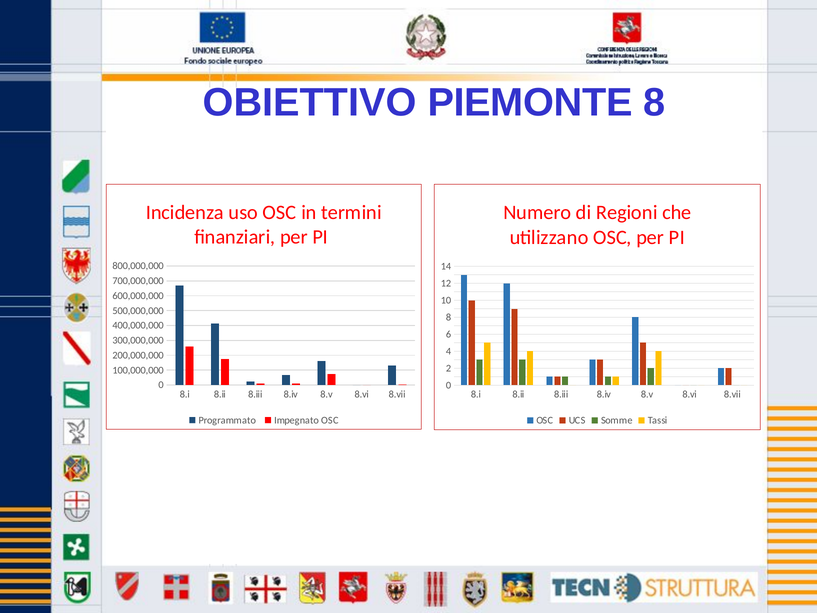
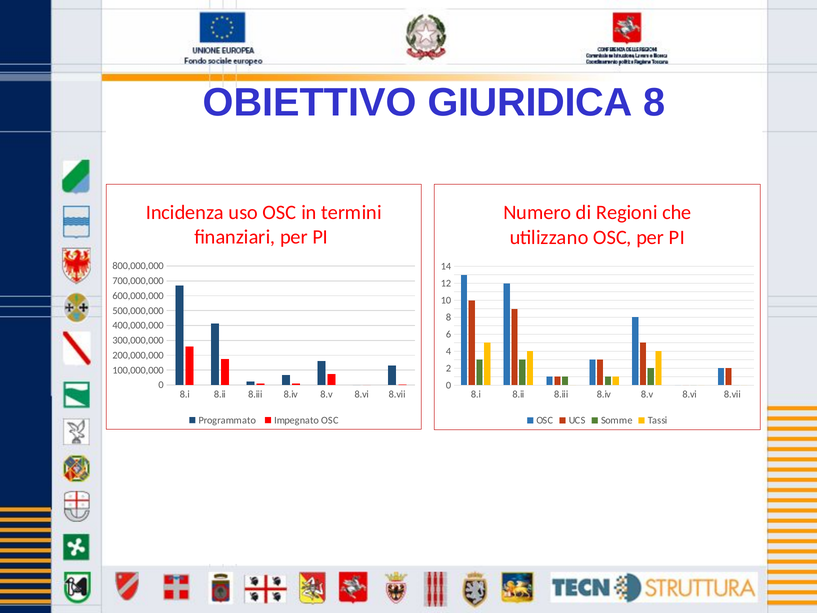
PIEMONTE: PIEMONTE -> GIURIDICA
